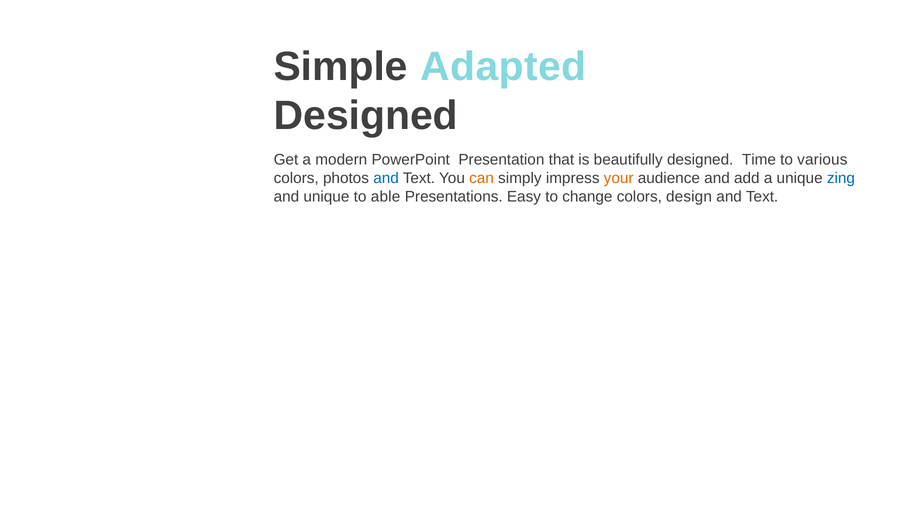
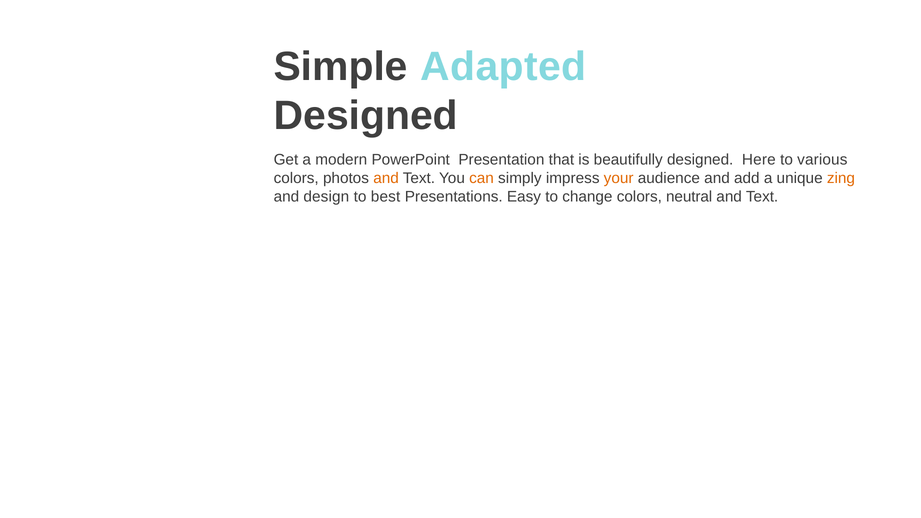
Time: Time -> Here
and at (386, 178) colour: blue -> orange
zing colour: blue -> orange
and unique: unique -> design
able: able -> best
design: design -> neutral
